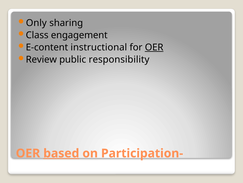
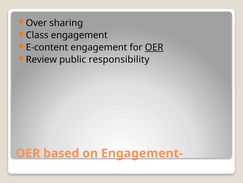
Only: Only -> Over
E-content instructional: instructional -> engagement
based underline: present -> none
Participation-: Participation- -> Engagement-
